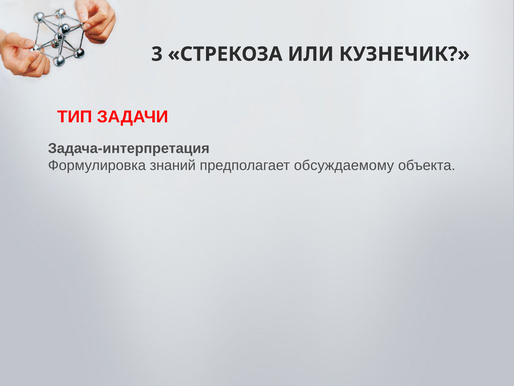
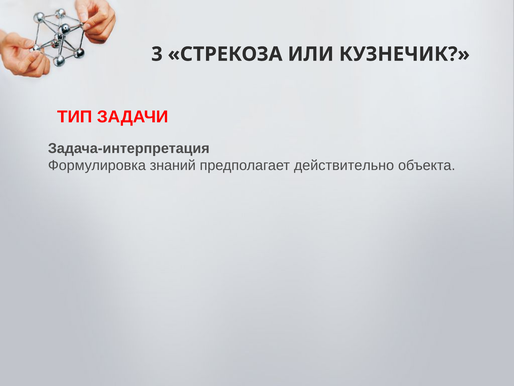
обсуждаемому: обсуждаемому -> действительно
